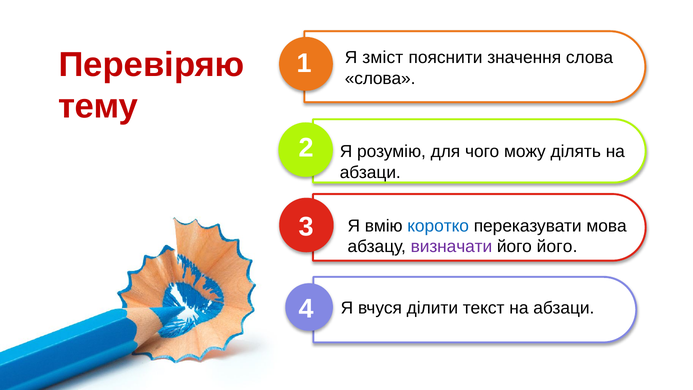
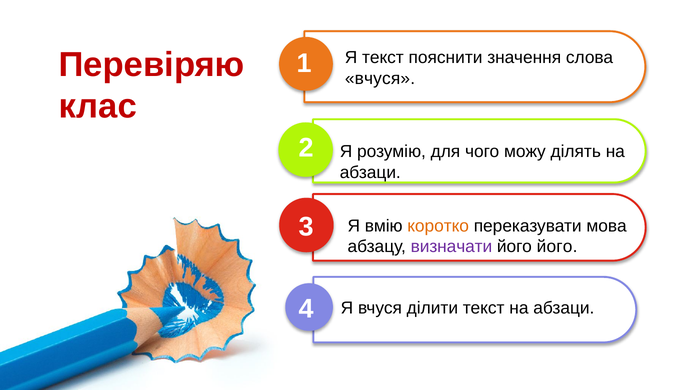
Я зміст: зміст -> текст
слова at (380, 78): слова -> вчуся
тему: тему -> клас
коротко colour: blue -> orange
